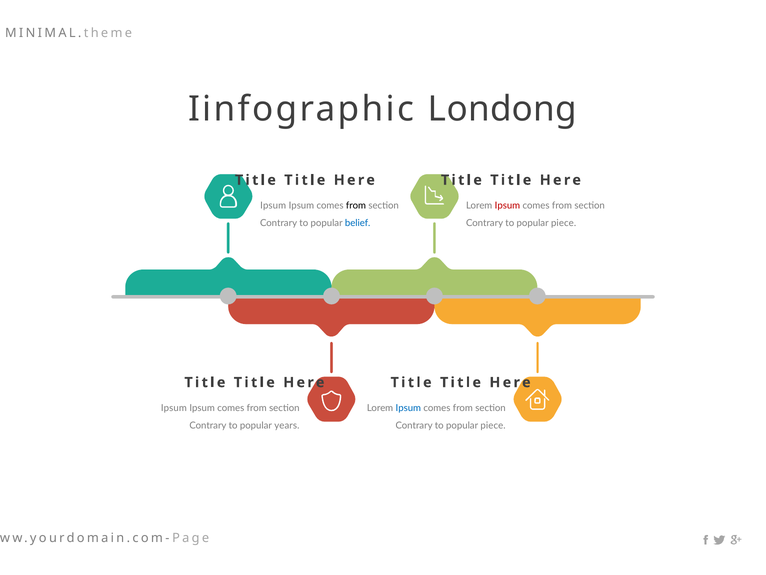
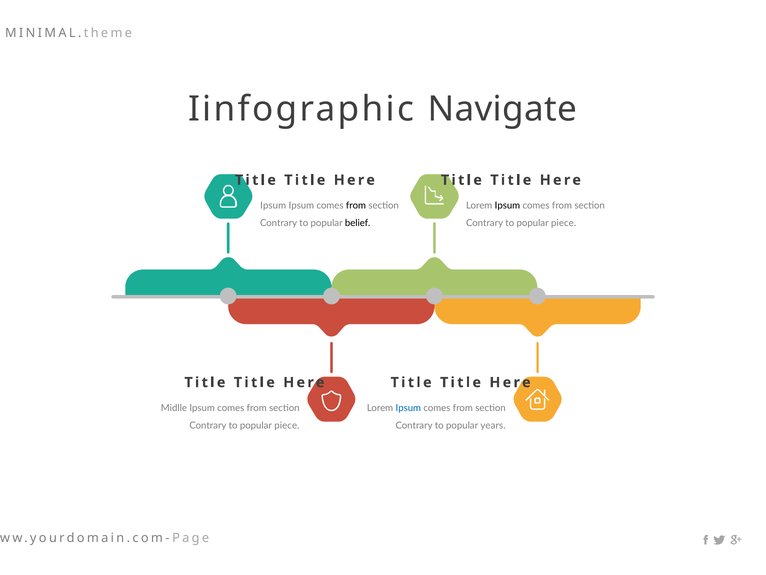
Londong: Londong -> Navigate
Ipsum at (507, 206) colour: red -> black
belief colour: blue -> black
Ipsum at (174, 408): Ipsum -> Midlle
years at (287, 425): years -> piece
piece at (493, 425): piece -> years
